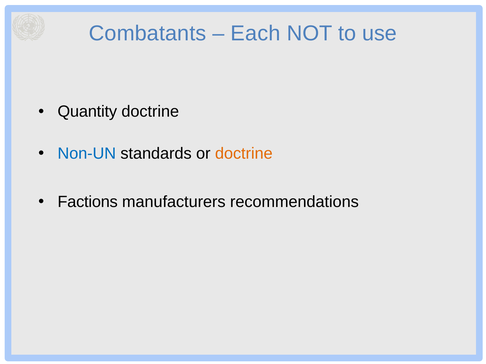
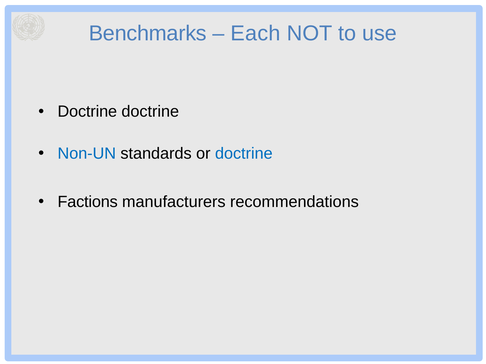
Combatants: Combatants -> Benchmarks
Quantity at (87, 112): Quantity -> Doctrine
doctrine at (244, 154) colour: orange -> blue
